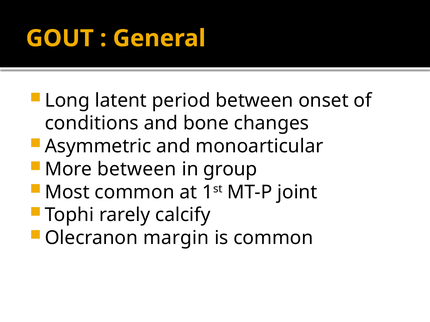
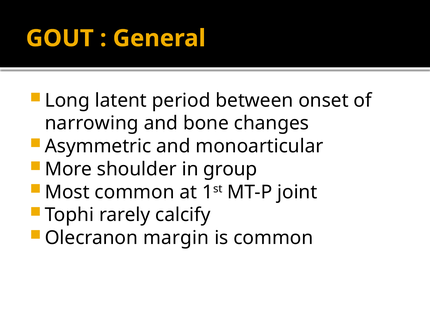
conditions: conditions -> narrowing
More between: between -> shoulder
